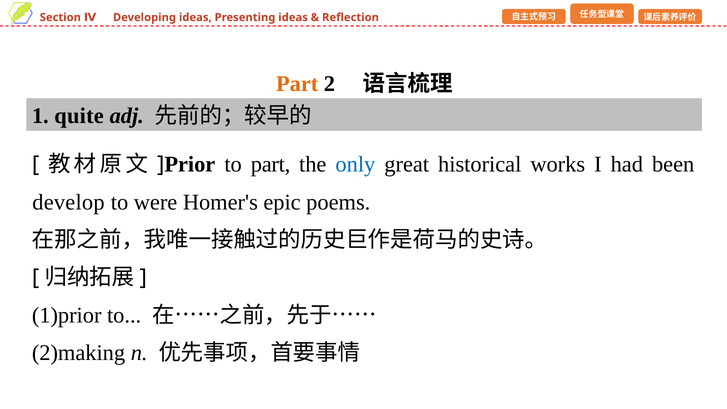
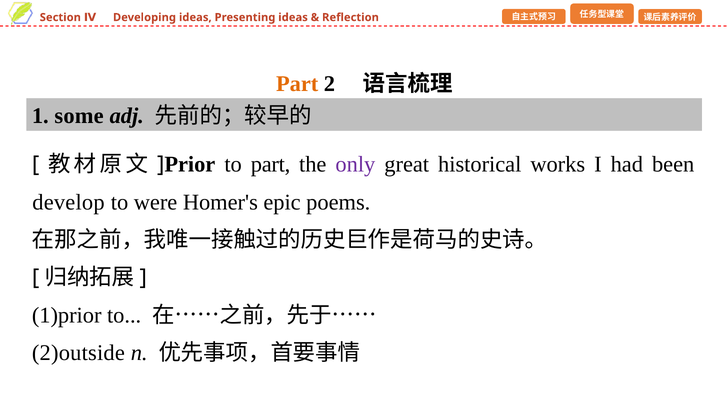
quite: quite -> some
only colour: blue -> purple
2)making: 2)making -> 2)outside
